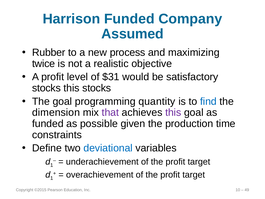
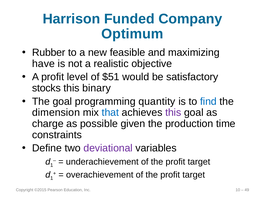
Assumed: Assumed -> Optimum
process: process -> feasible
twice: twice -> have
$31: $31 -> $51
this stocks: stocks -> binary
that colour: purple -> blue
funded at (48, 124): funded -> charge
deviational colour: blue -> purple
